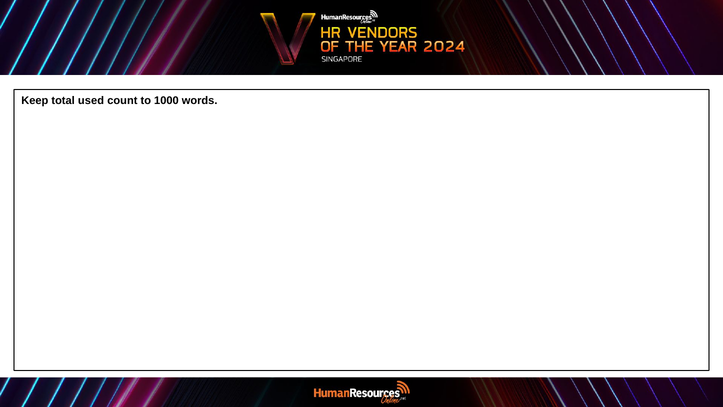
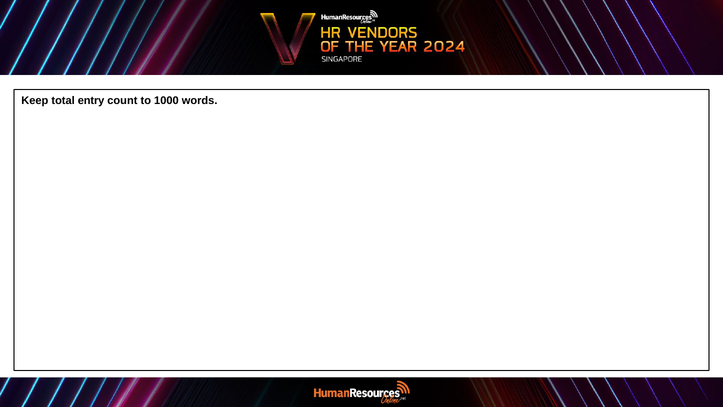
used: used -> entry
